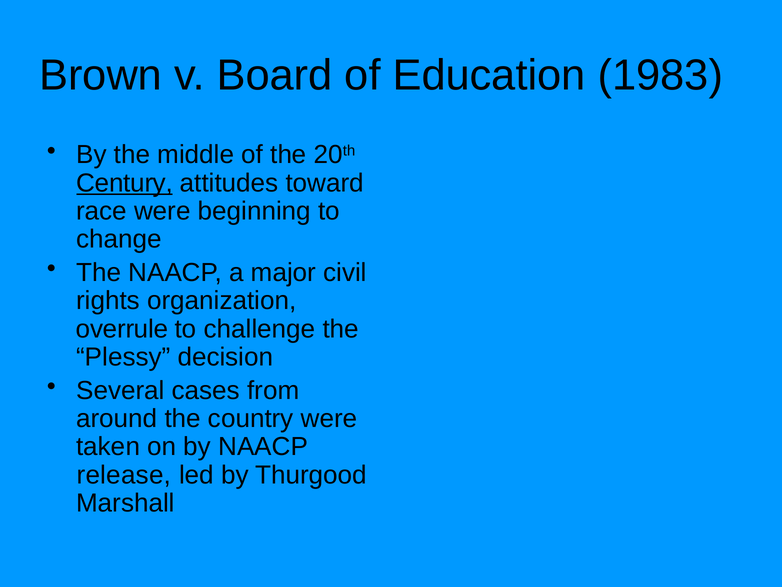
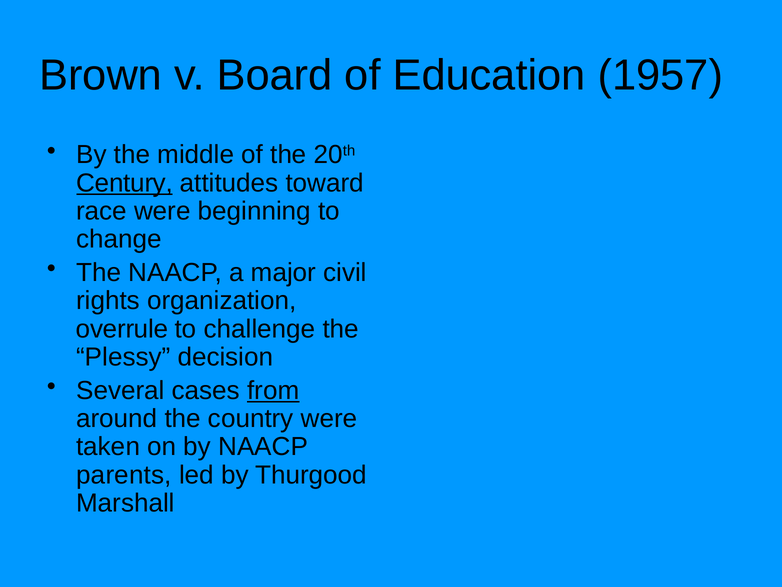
1983: 1983 -> 1957
from underline: none -> present
release: release -> parents
